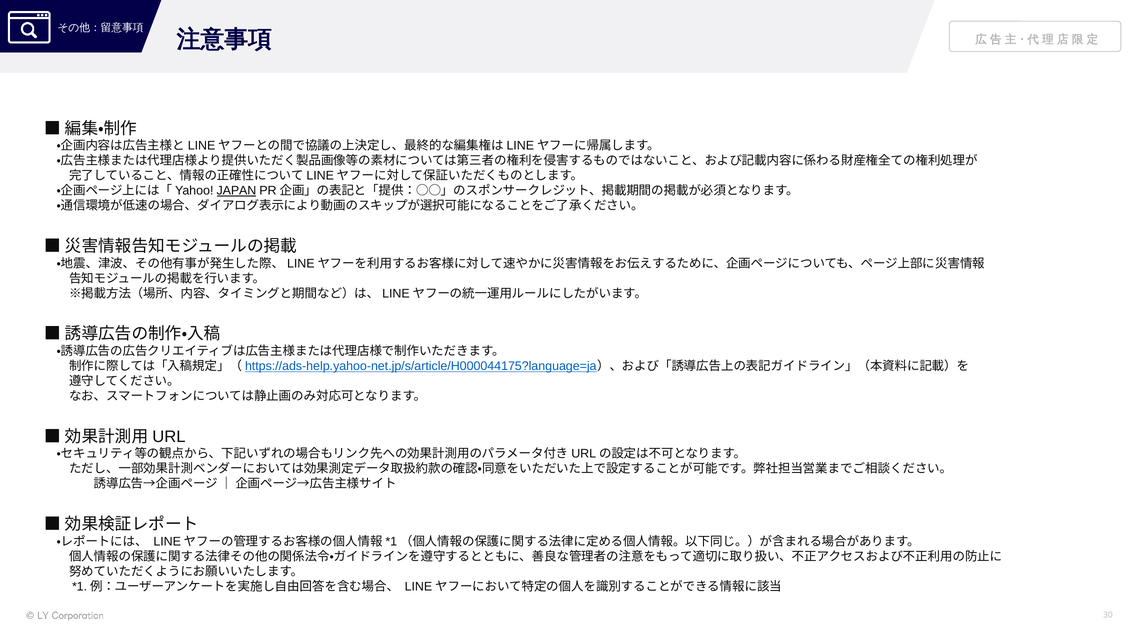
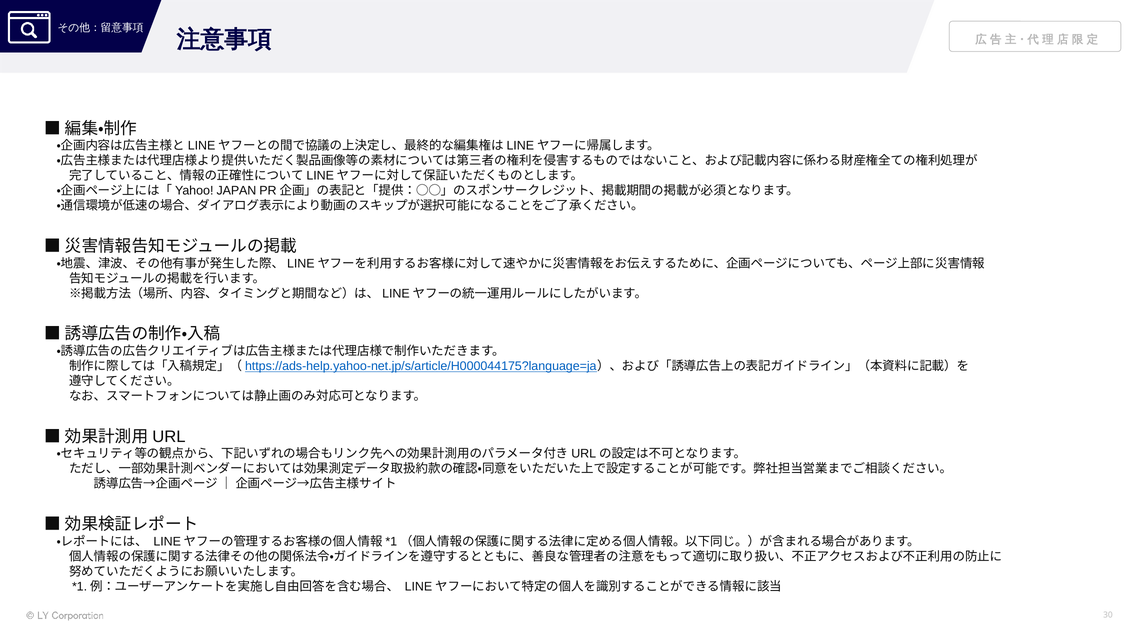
JAPAN underline: present -> none
